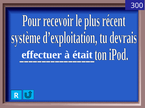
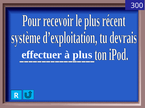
était: était -> plus
